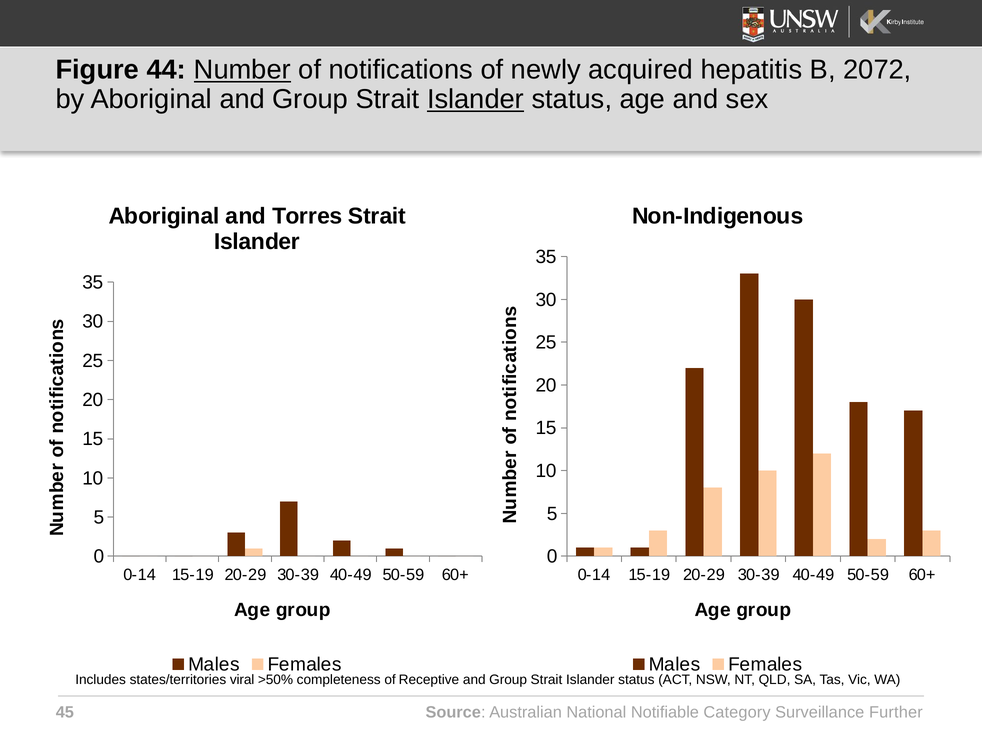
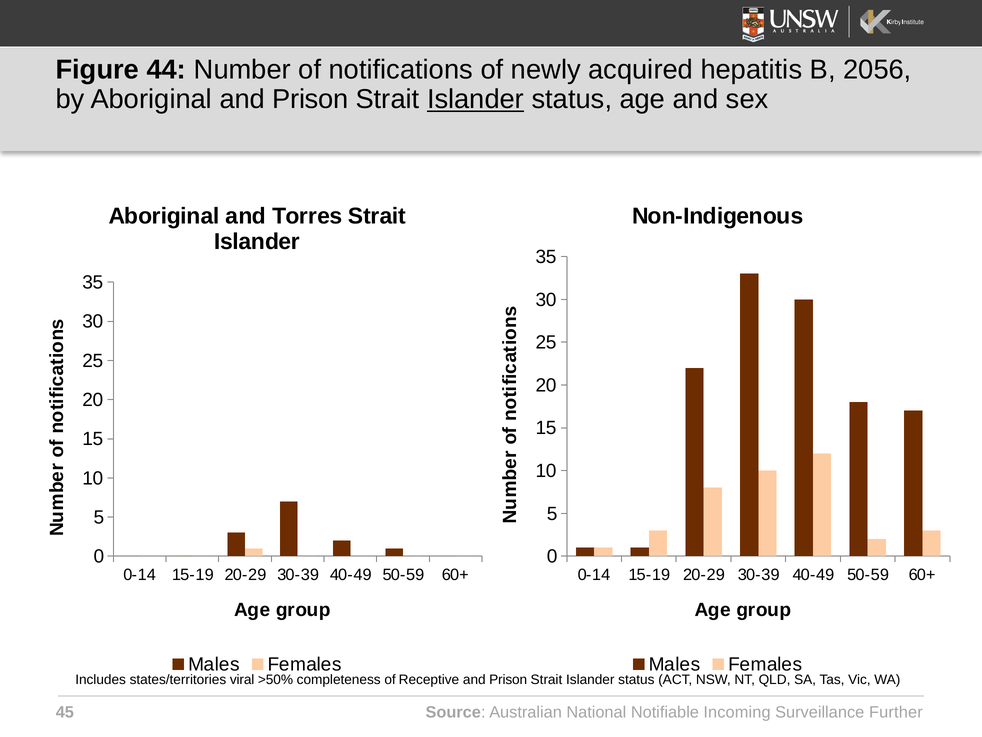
Number underline: present -> none
2072: 2072 -> 2056
Aboriginal and Group: Group -> Prison
Group at (508, 679): Group -> Prison
Category: Category -> Incoming
